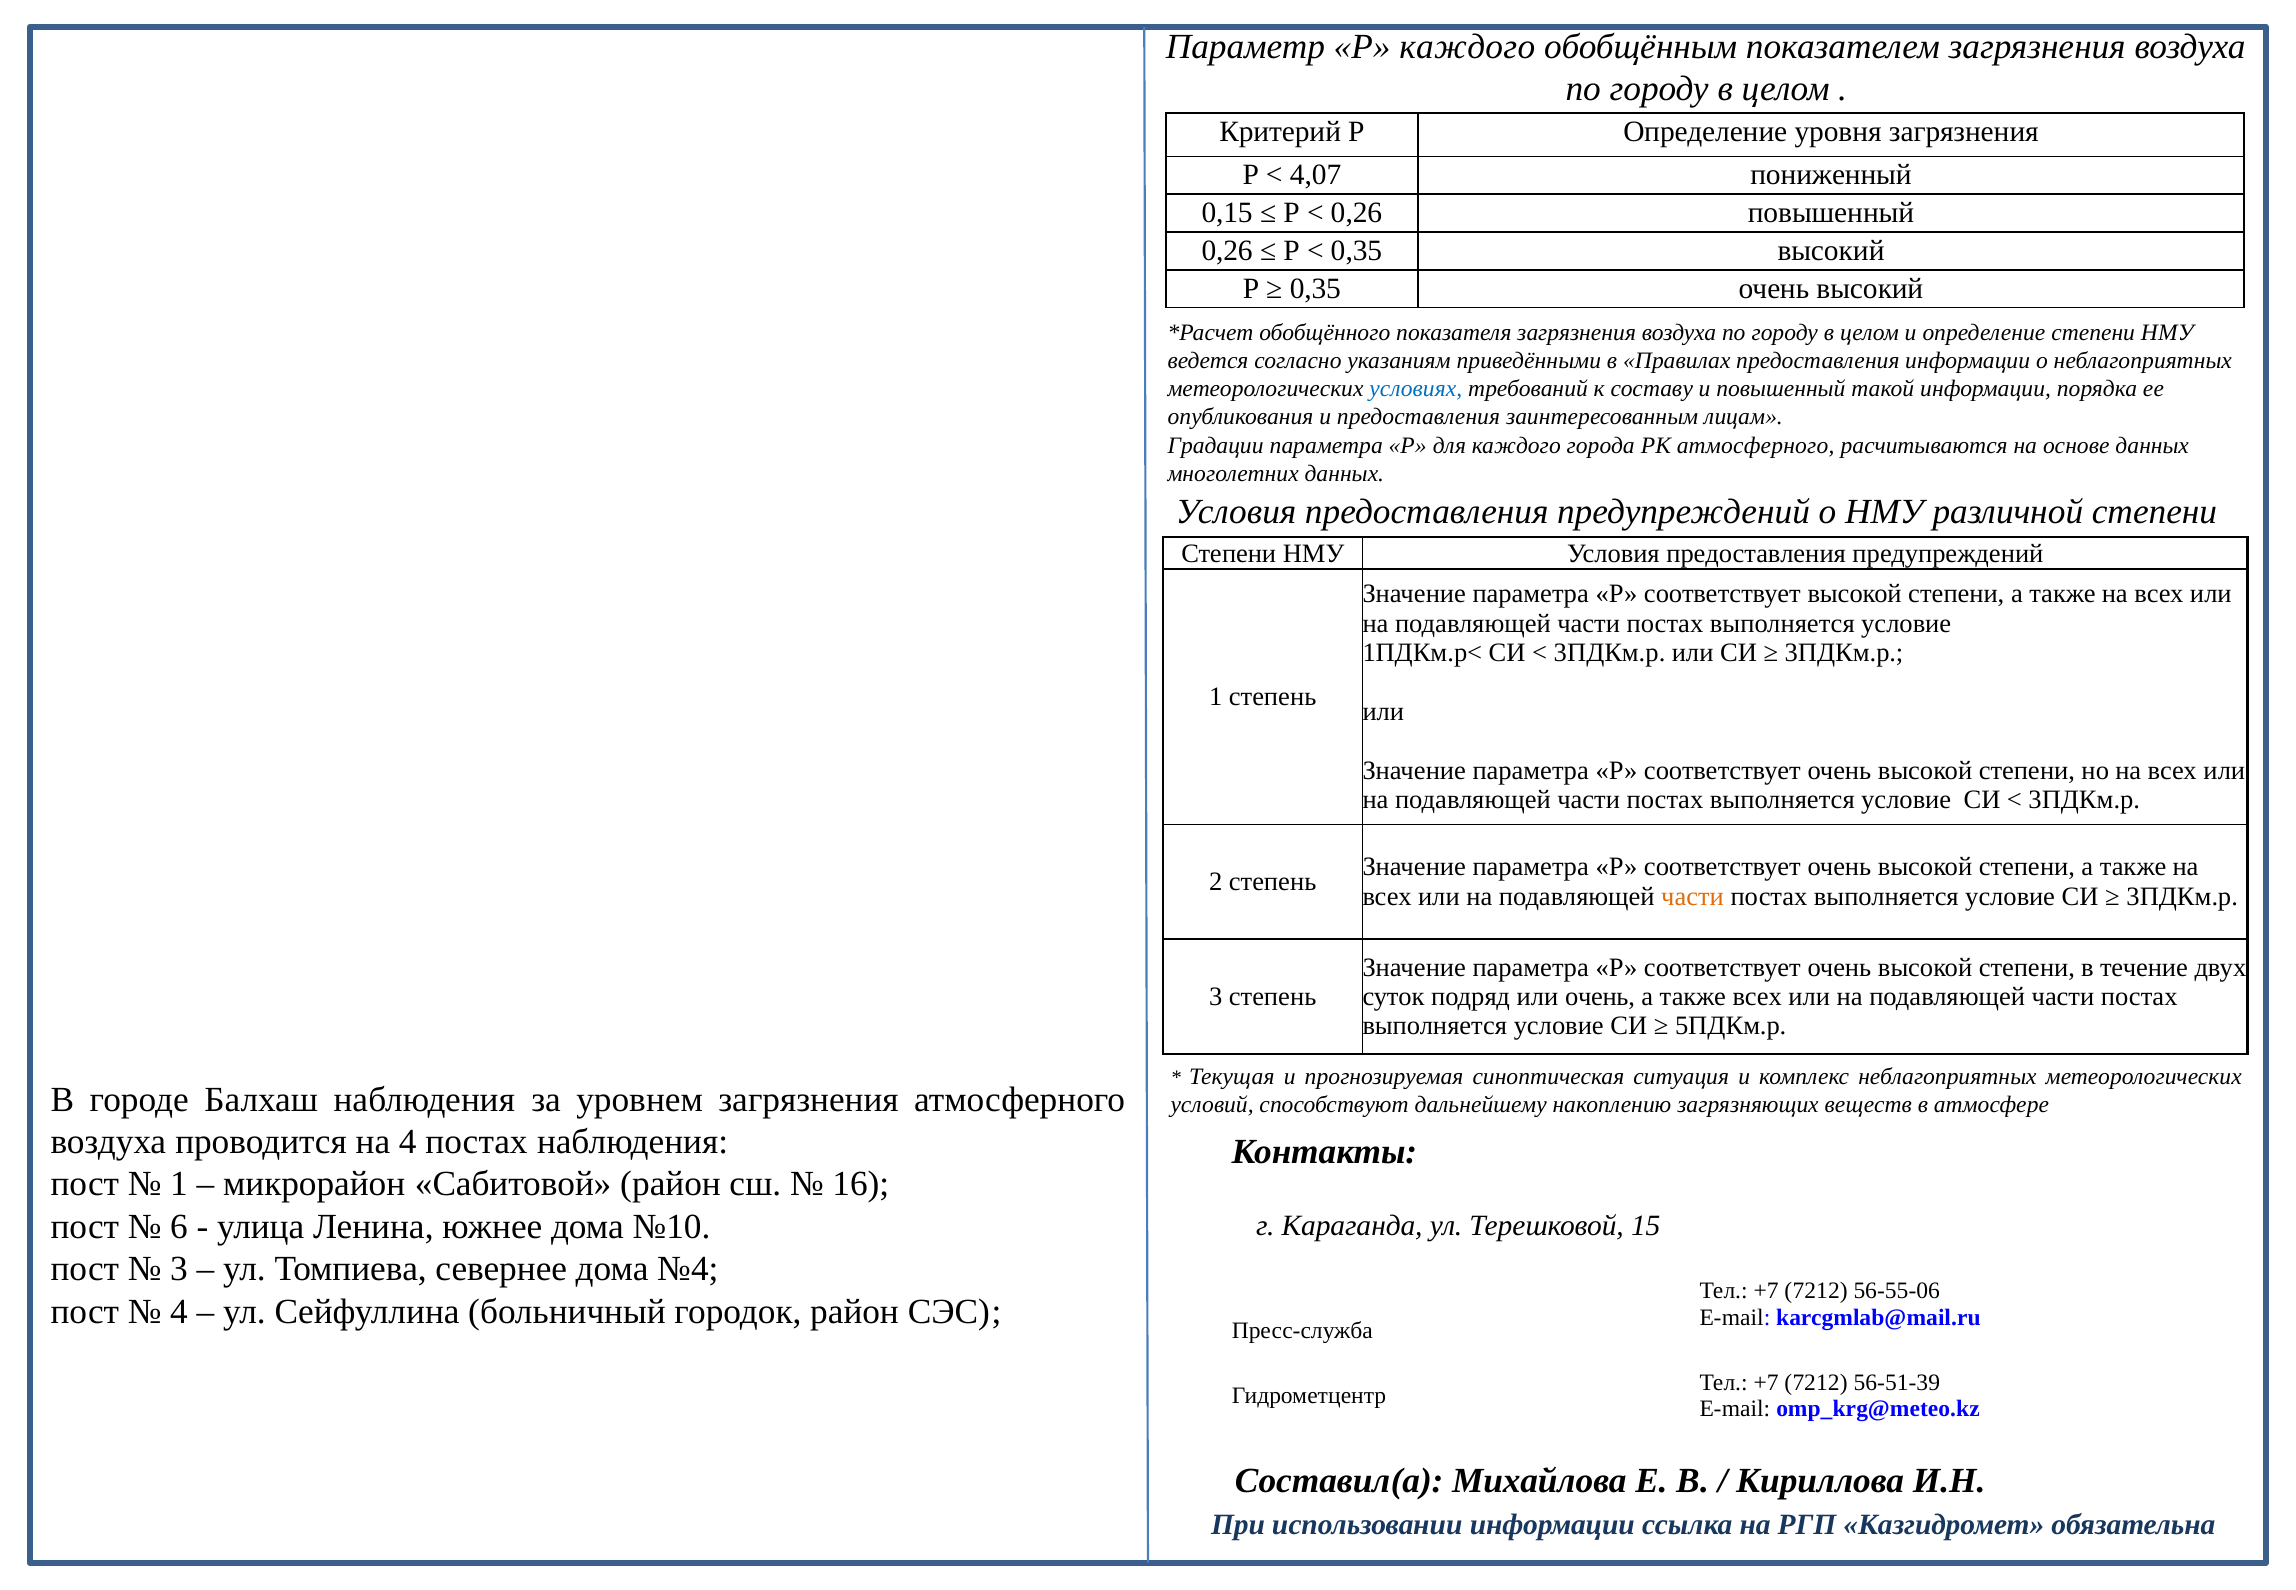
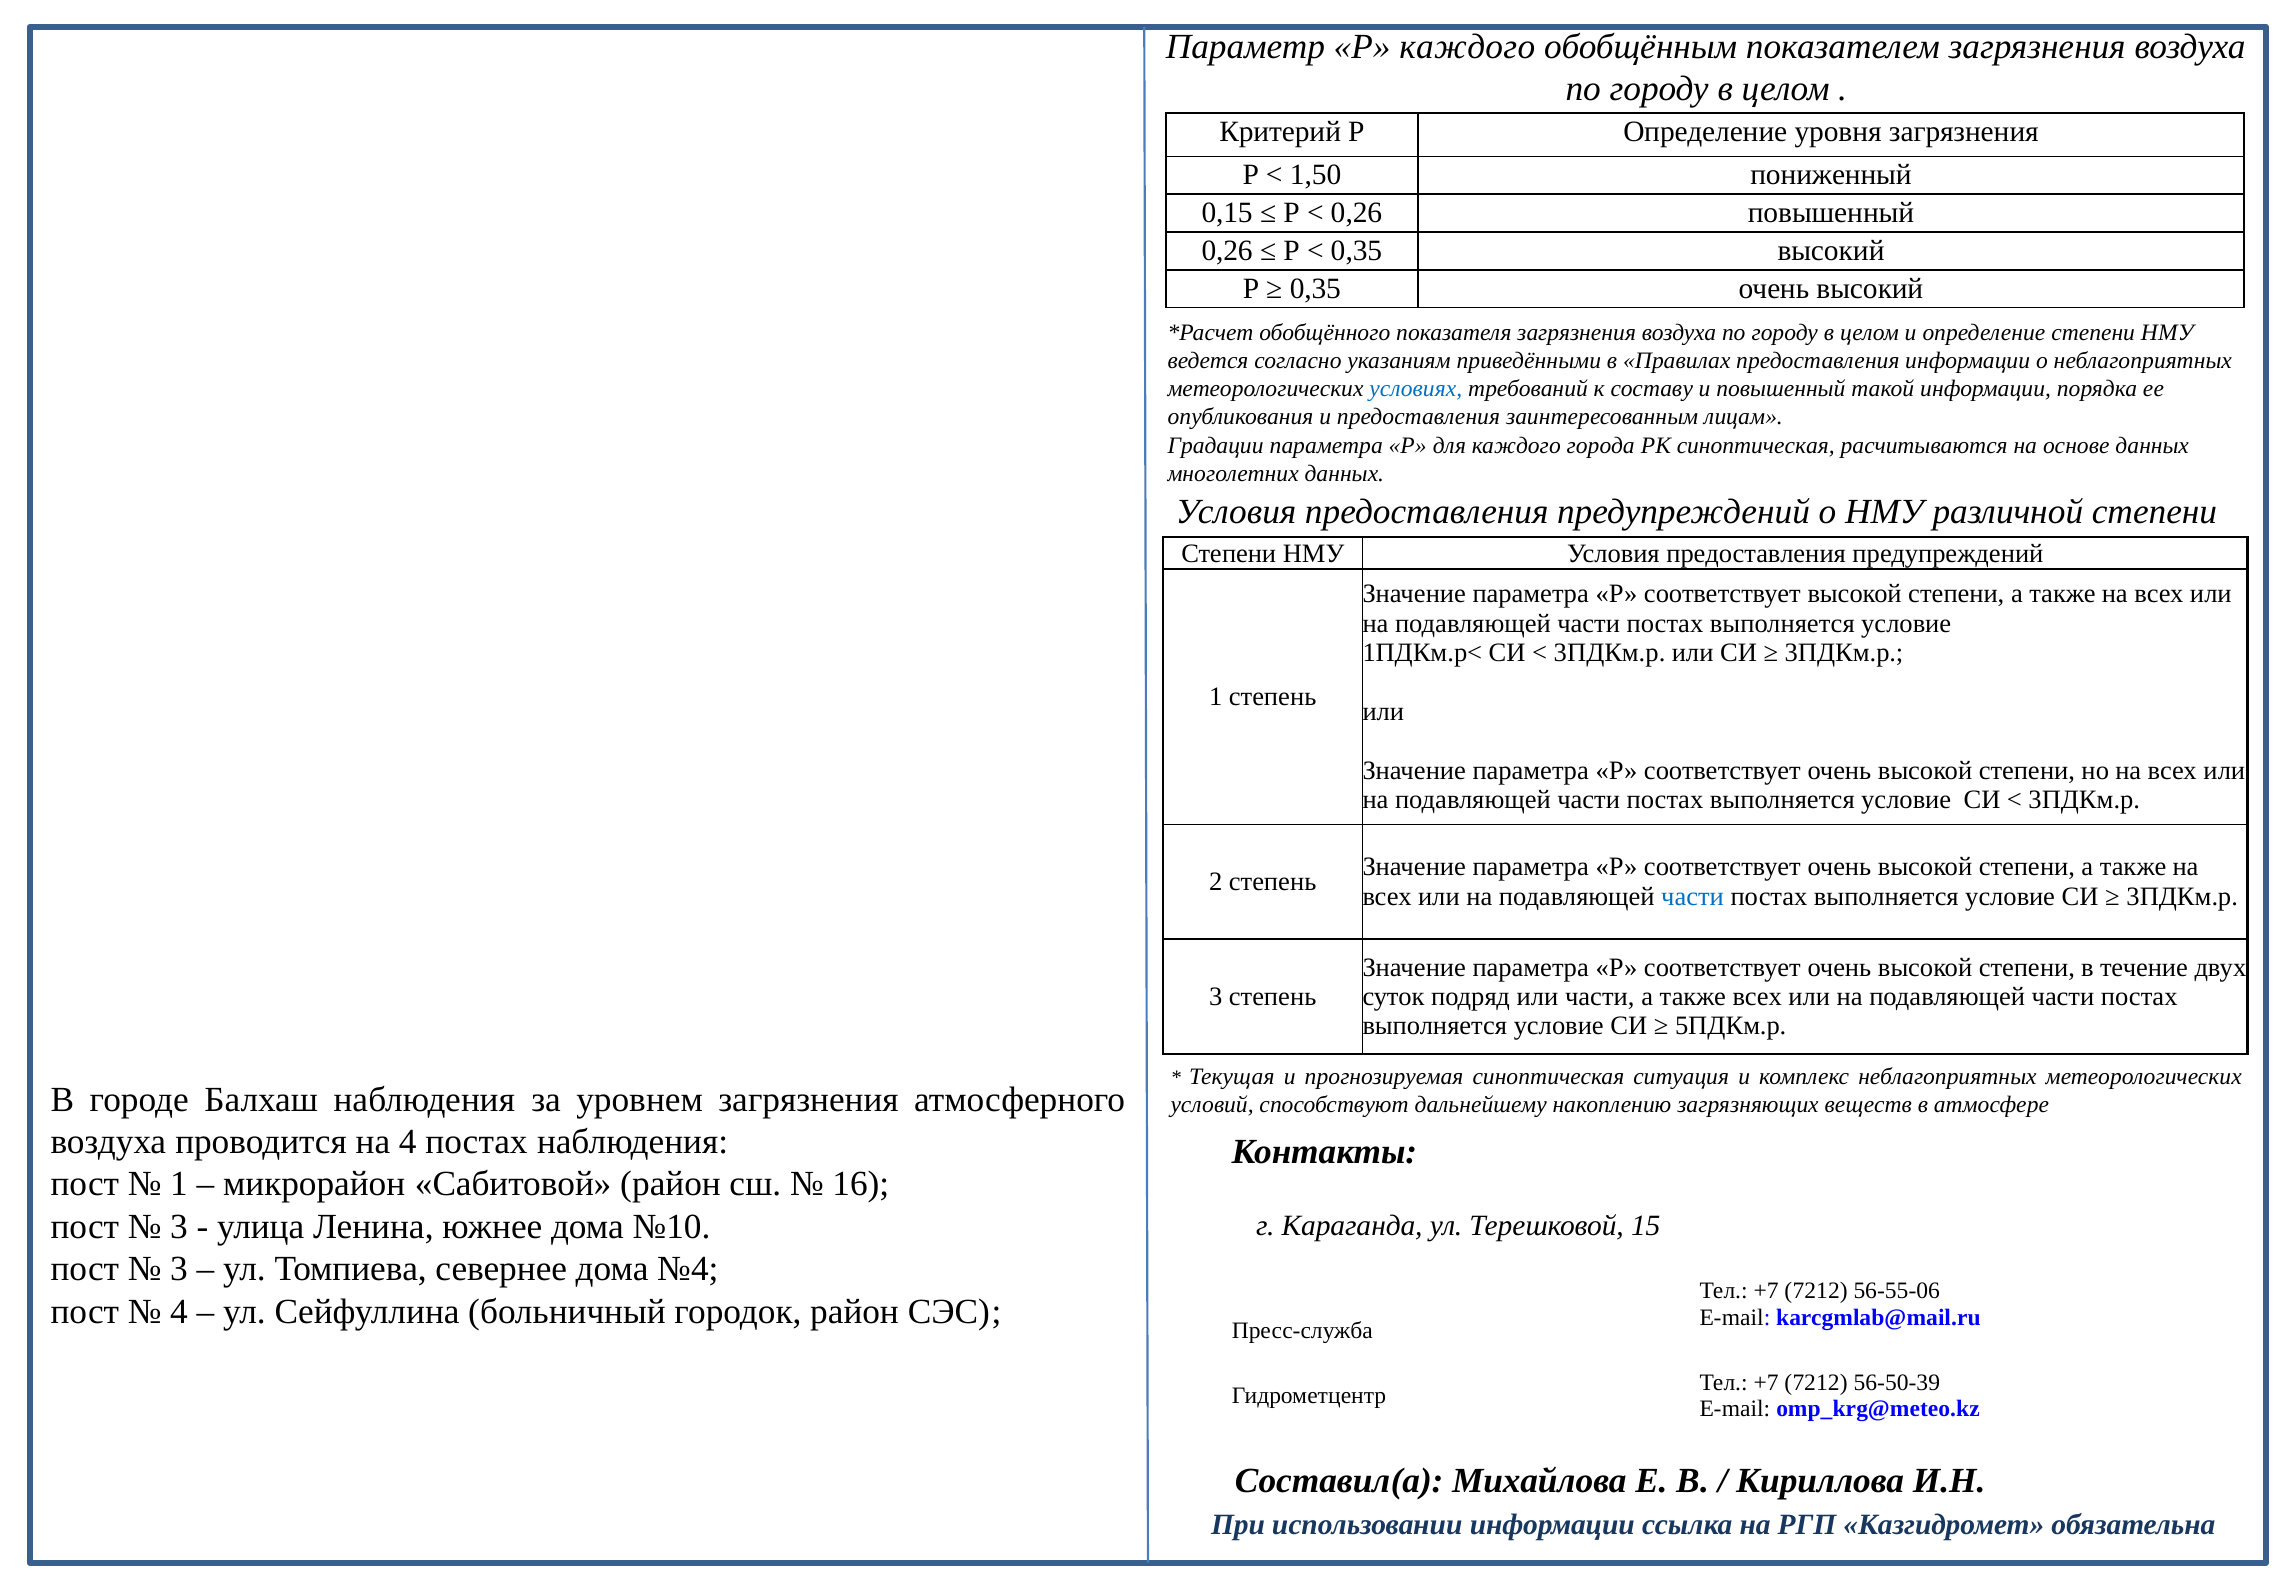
4,07: 4,07 -> 1,50
РК атмосферного: атмосферного -> синоптическая
части at (1693, 896) colour: orange -> blue
или очень: очень -> части
6 at (179, 1226): 6 -> 3
56-51-39: 56-51-39 -> 56-50-39
